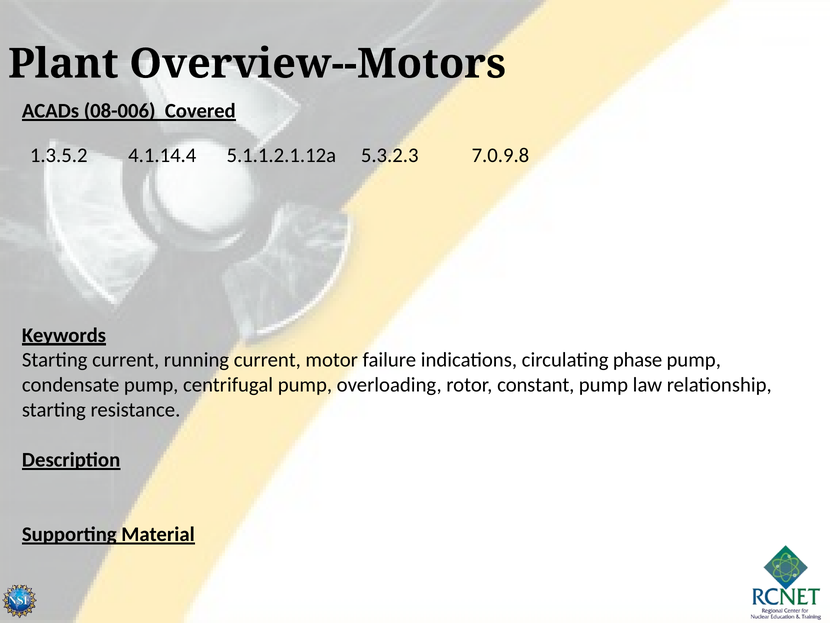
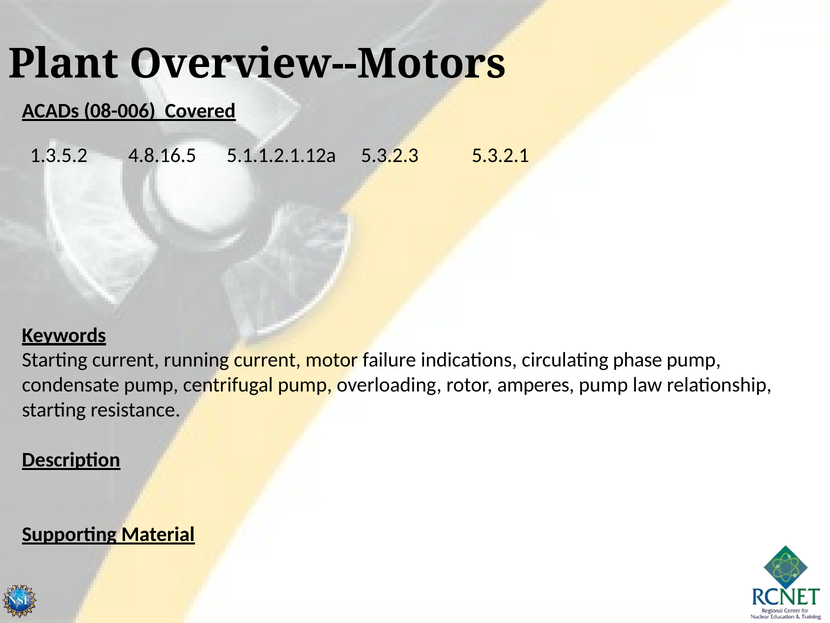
4.1.14.4: 4.1.14.4 -> 4.8.16.5
7.0.9.8: 7.0.9.8 -> 5.3.2.1
constant: constant -> amperes
